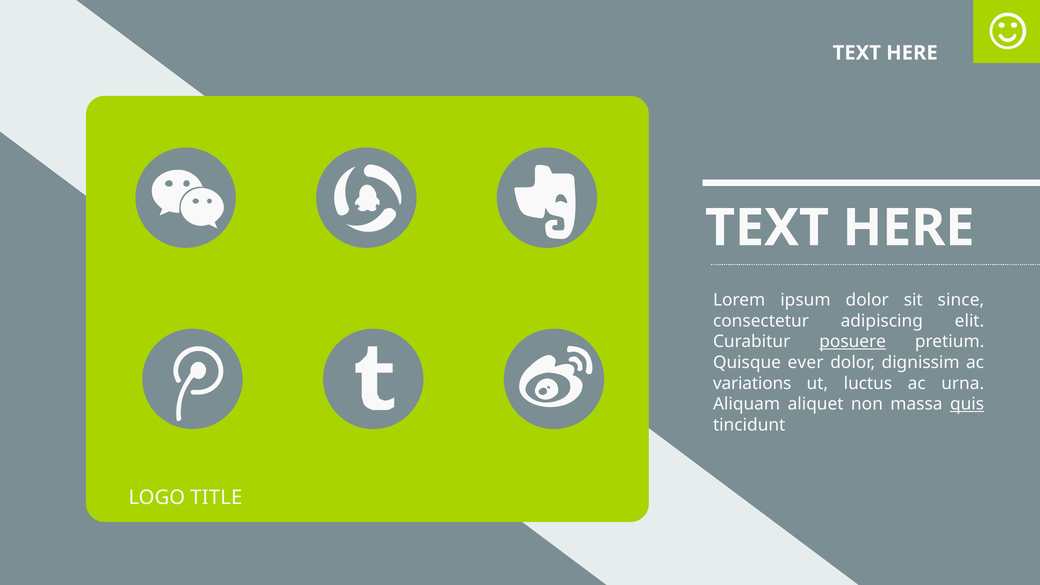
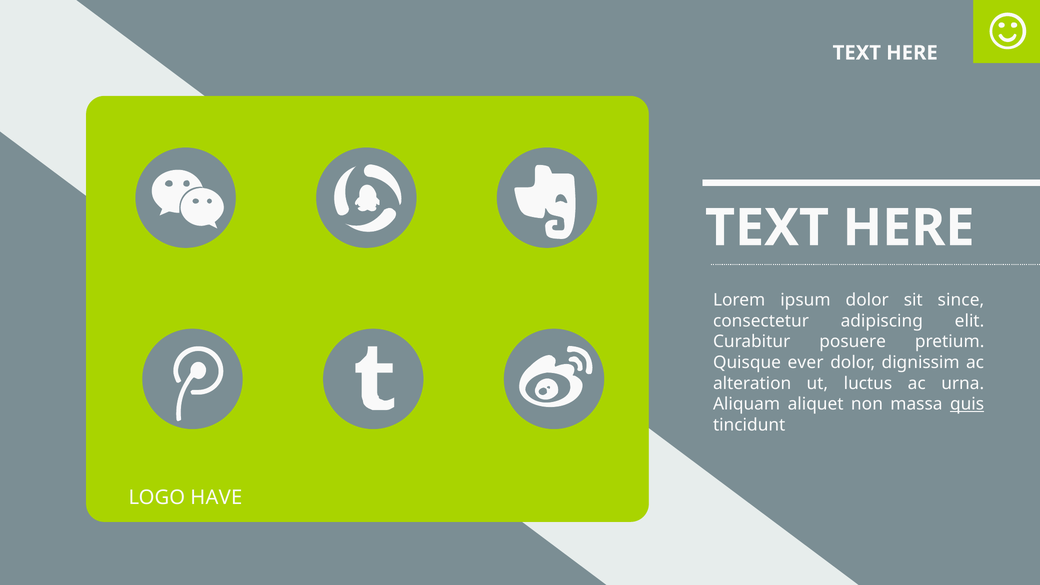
posuere underline: present -> none
variations: variations -> alteration
TITLE: TITLE -> HAVE
